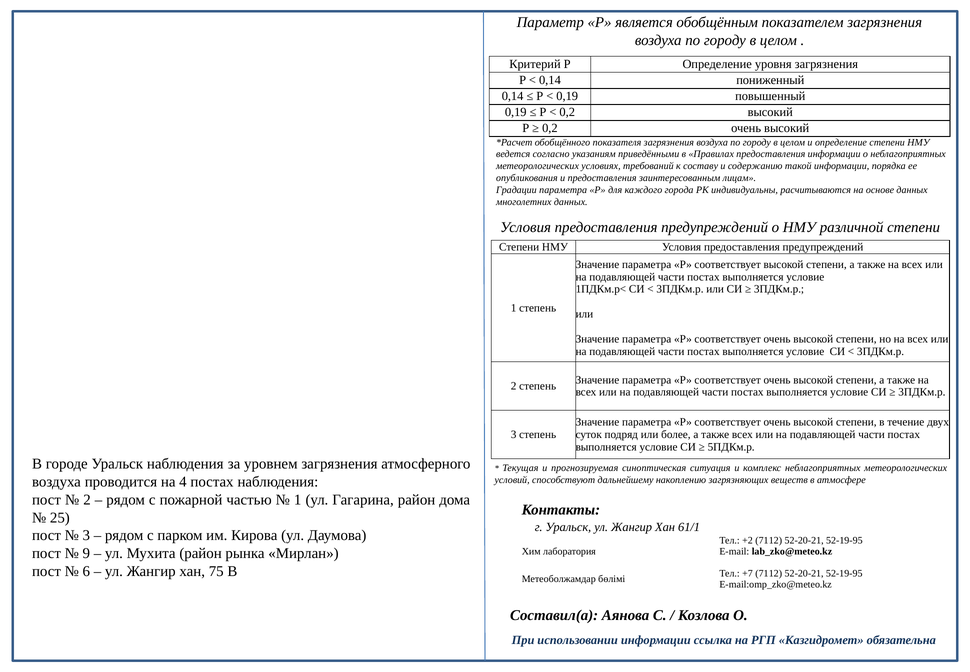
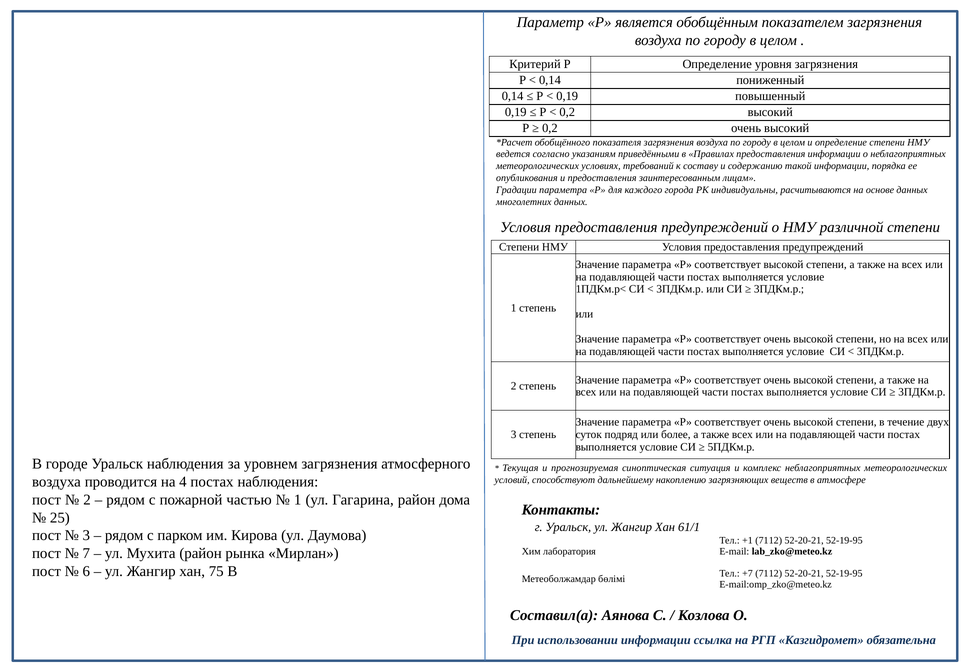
+2: +2 -> +1
9: 9 -> 7
